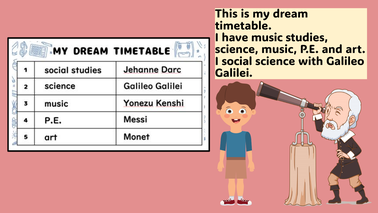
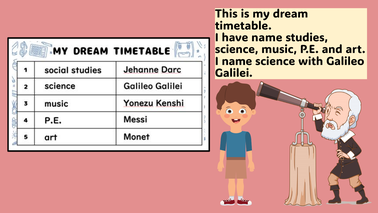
have music: music -> name
I social: social -> name
